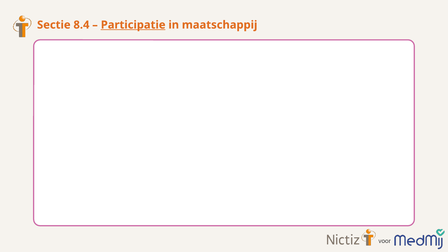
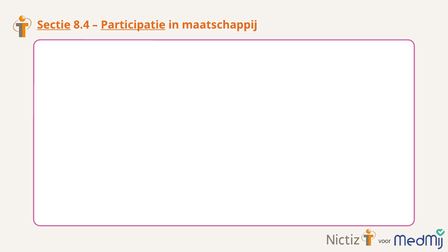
Sectie underline: none -> present
